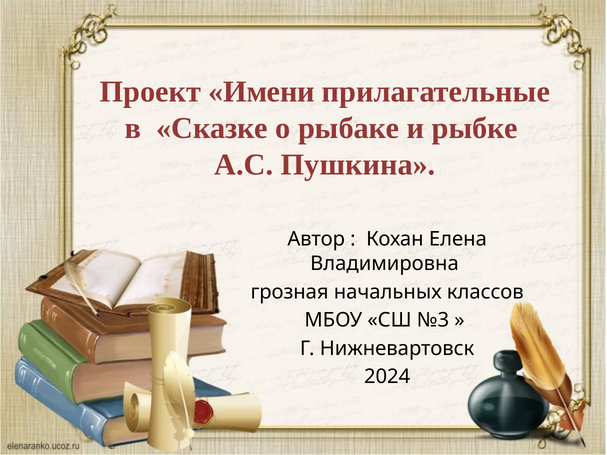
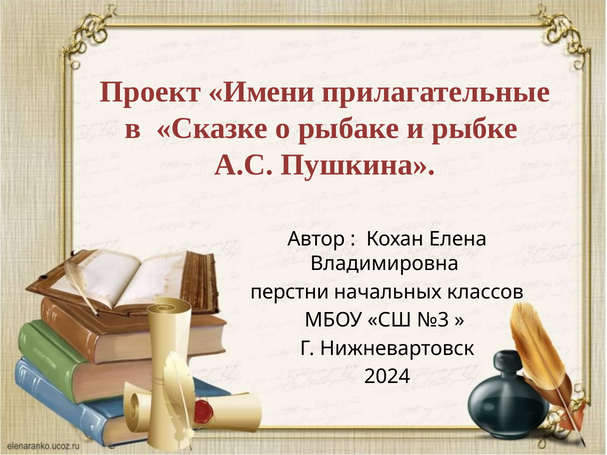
грозная: грозная -> перстни
